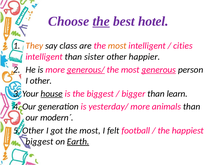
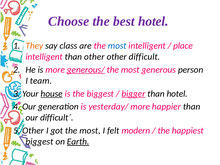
the at (101, 21) underline: present -> none
most at (117, 46) colour: orange -> blue
cities: cities -> place
than sister: sister -> other
happier: happier -> difficult
generous underline: present -> none
I other: other -> team
bigger underline: none -> present
than learn: learn -> hotel
animals: animals -> happier
modern´: modern´ -> difficult´
football: football -> modern
